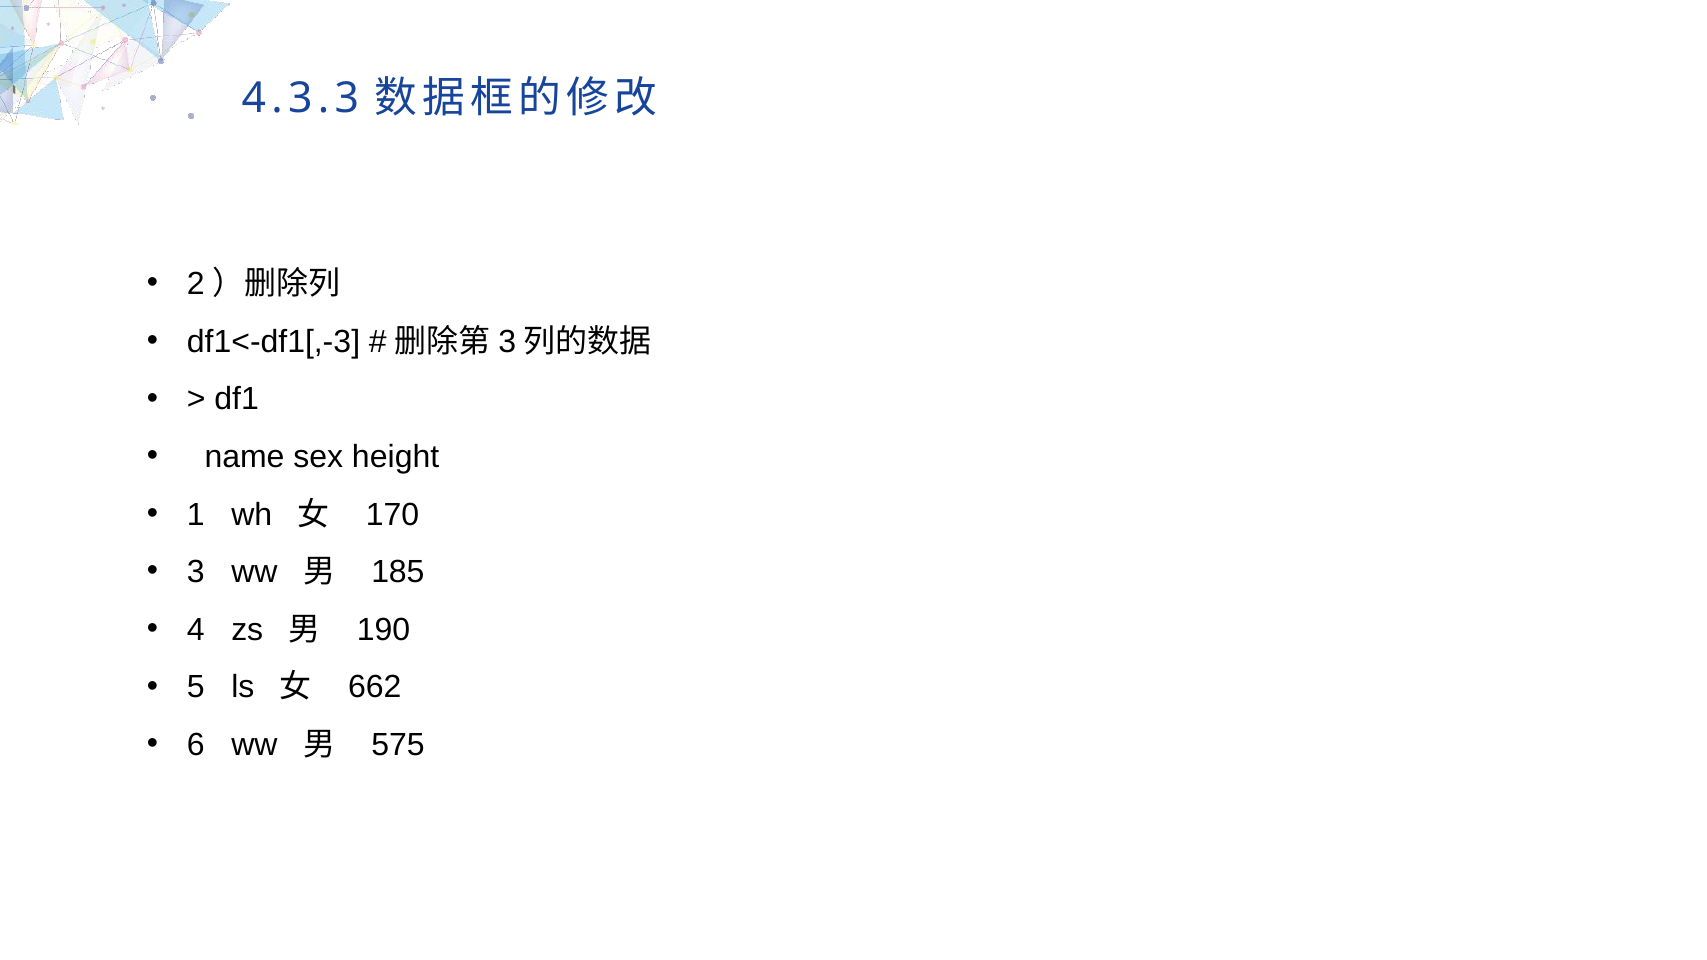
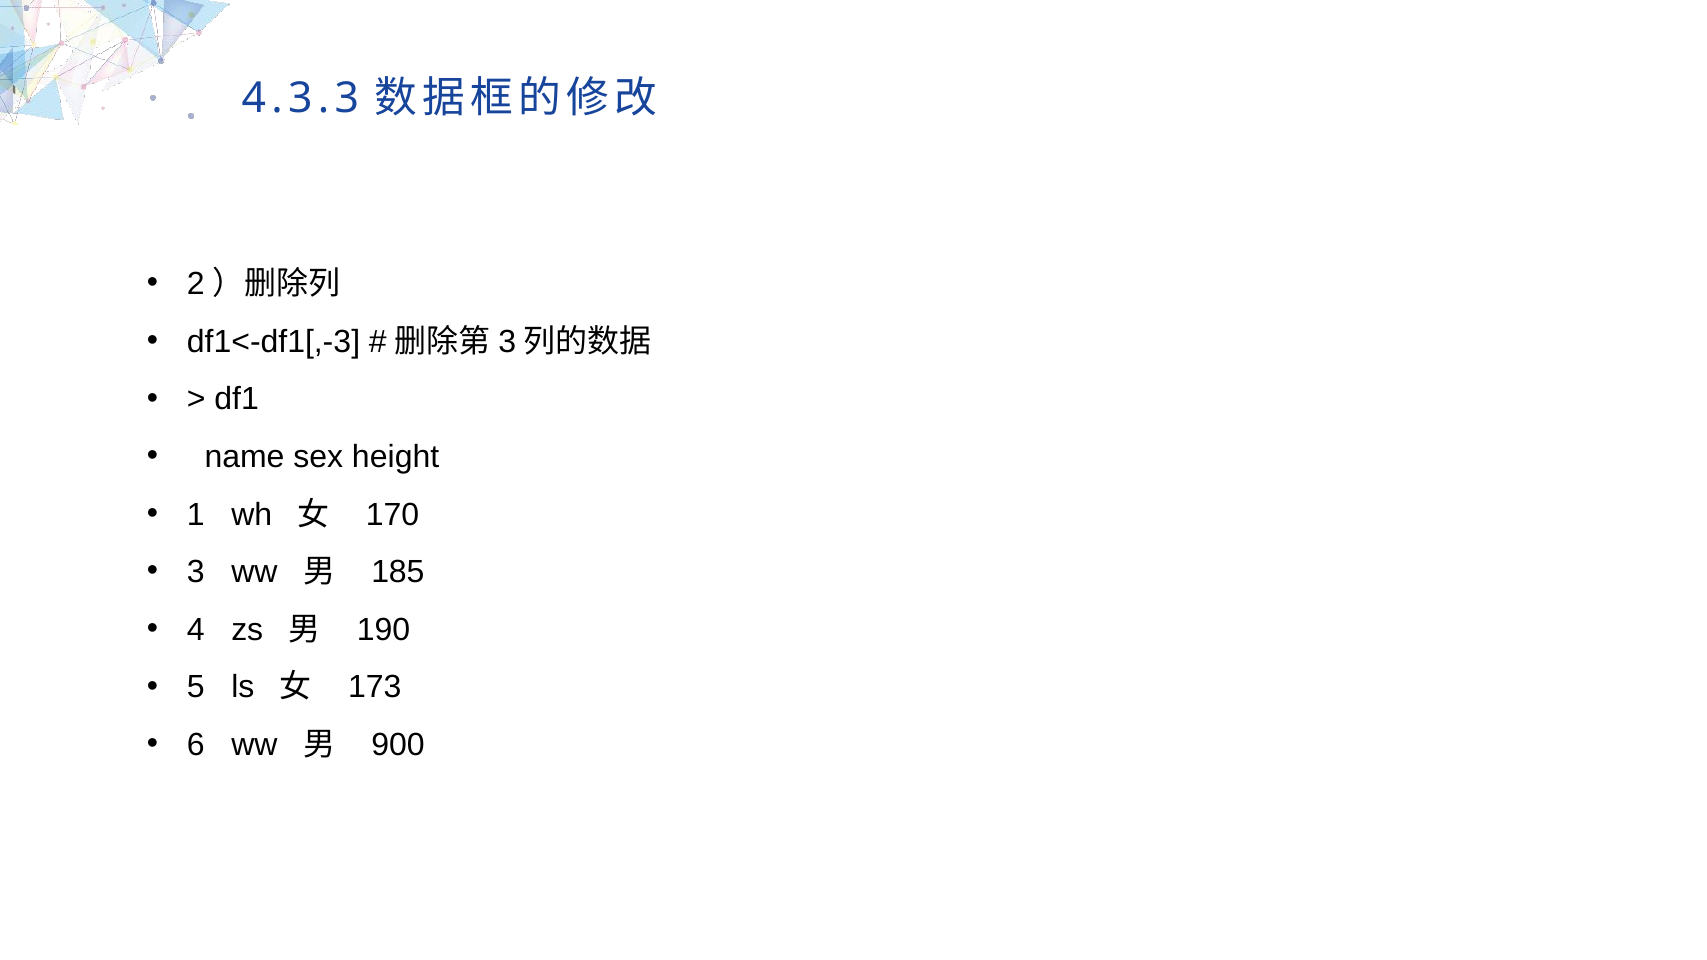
662: 662 -> 173
575: 575 -> 900
